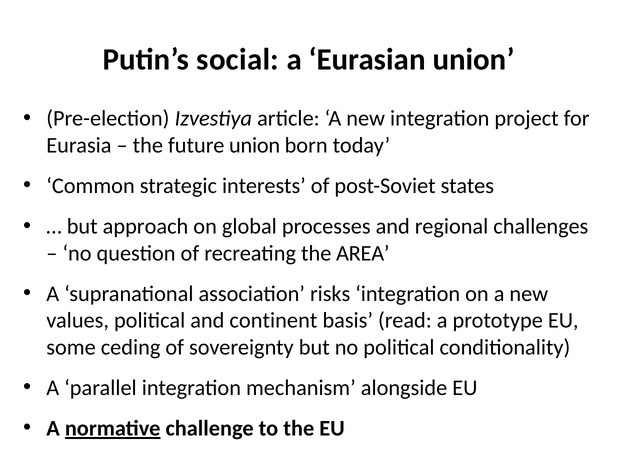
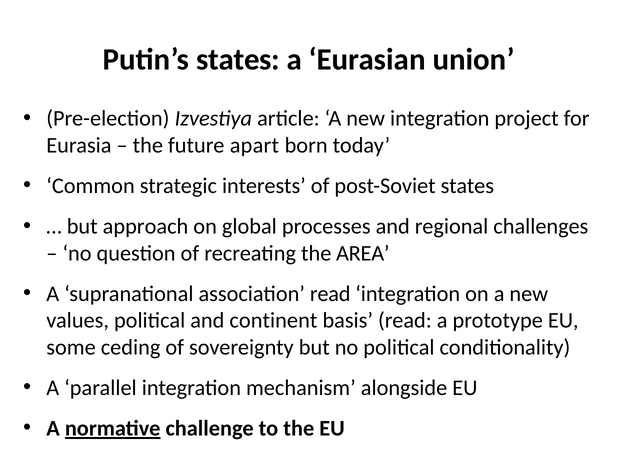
Putin’s social: social -> states
future union: union -> apart
association risks: risks -> read
